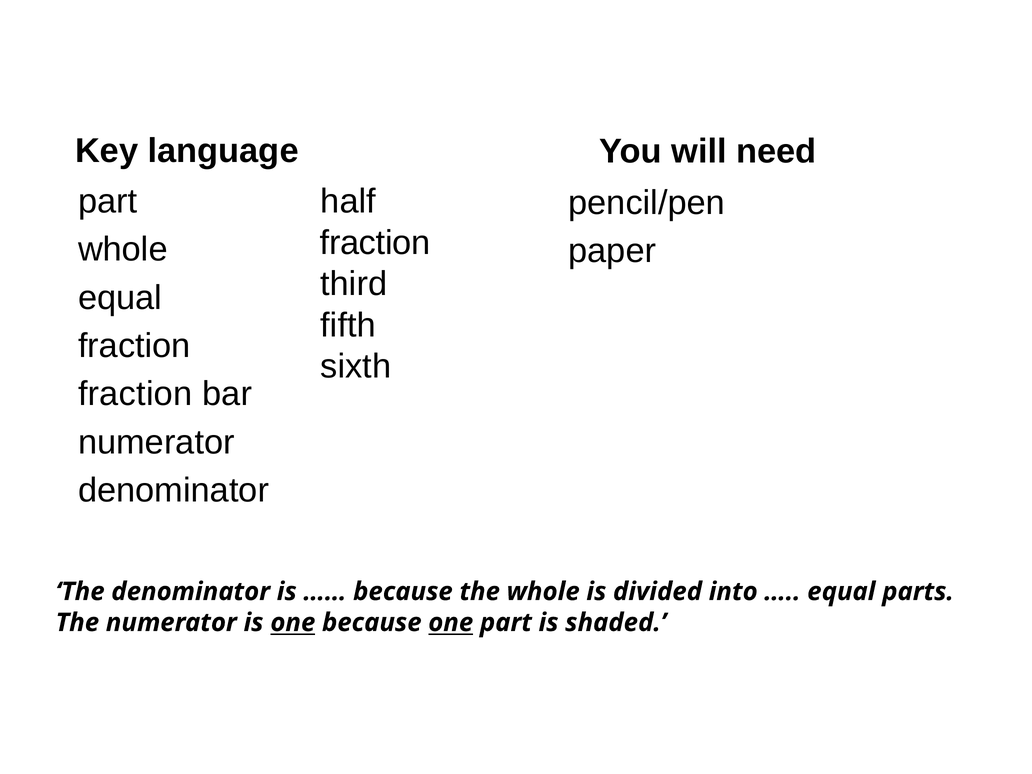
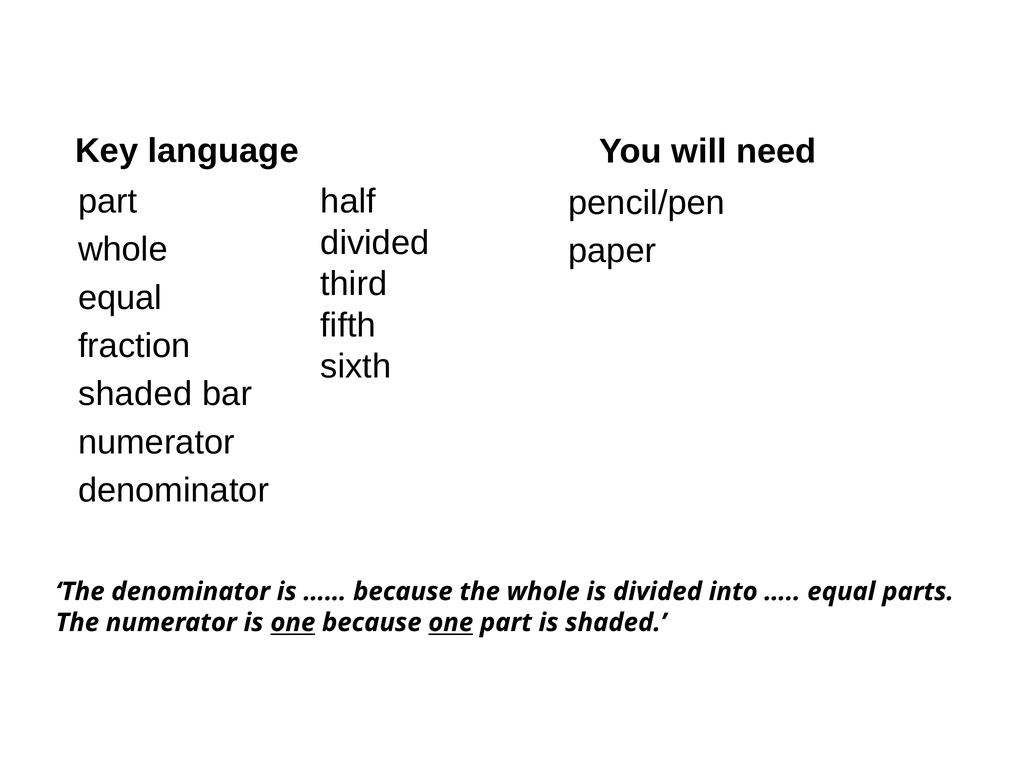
fraction at (375, 243): fraction -> divided
fraction at (135, 394): fraction -> shaded
